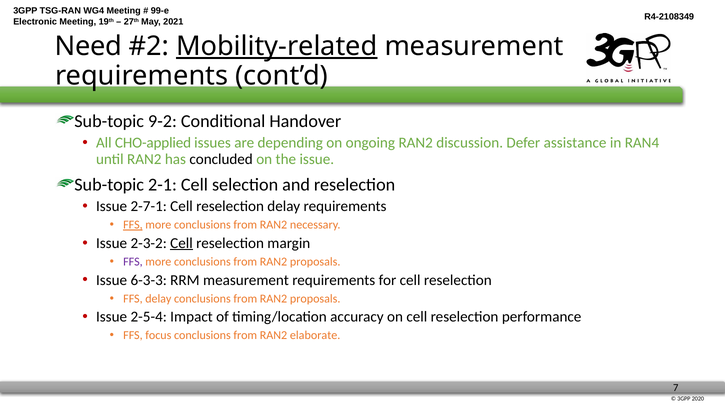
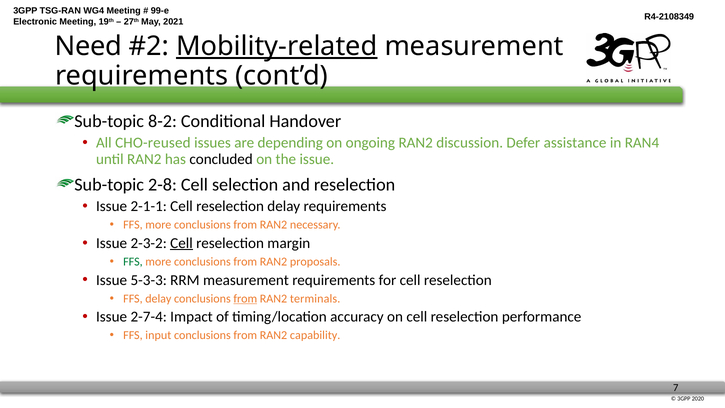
9-2: 9-2 -> 8-2
CHO-applied: CHO-applied -> CHO-reused
2-1: 2-1 -> 2-8
2-7-1: 2-7-1 -> 2-1-1
FFS at (133, 225) underline: present -> none
FFS at (133, 262) colour: purple -> green
6-3-3: 6-3-3 -> 5-3-3
from at (245, 298) underline: none -> present
proposals at (315, 298): proposals -> terminals
2-5-4: 2-5-4 -> 2-7-4
focus: focus -> input
elaborate: elaborate -> capability
